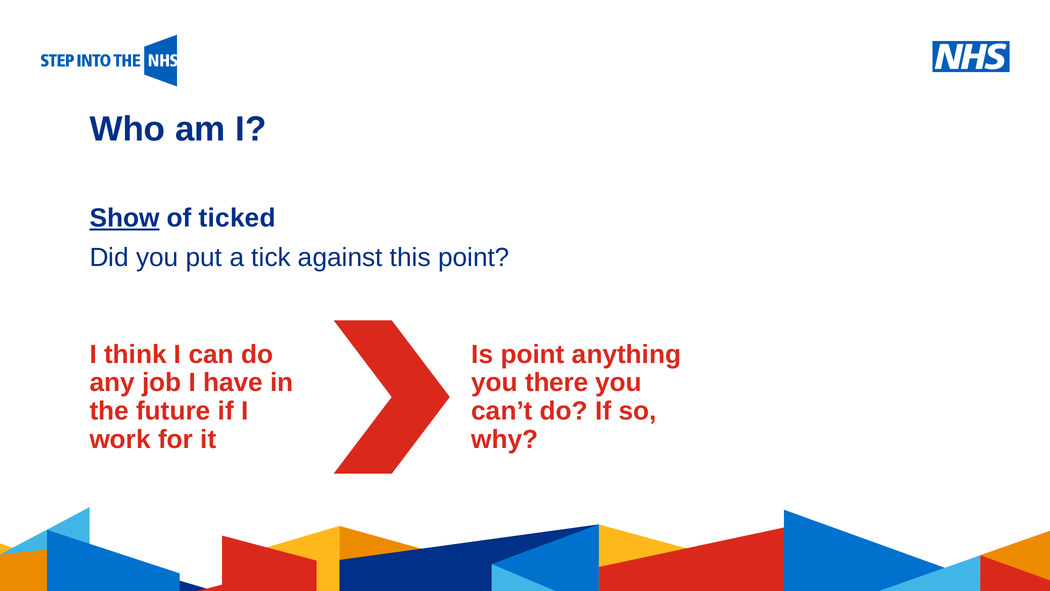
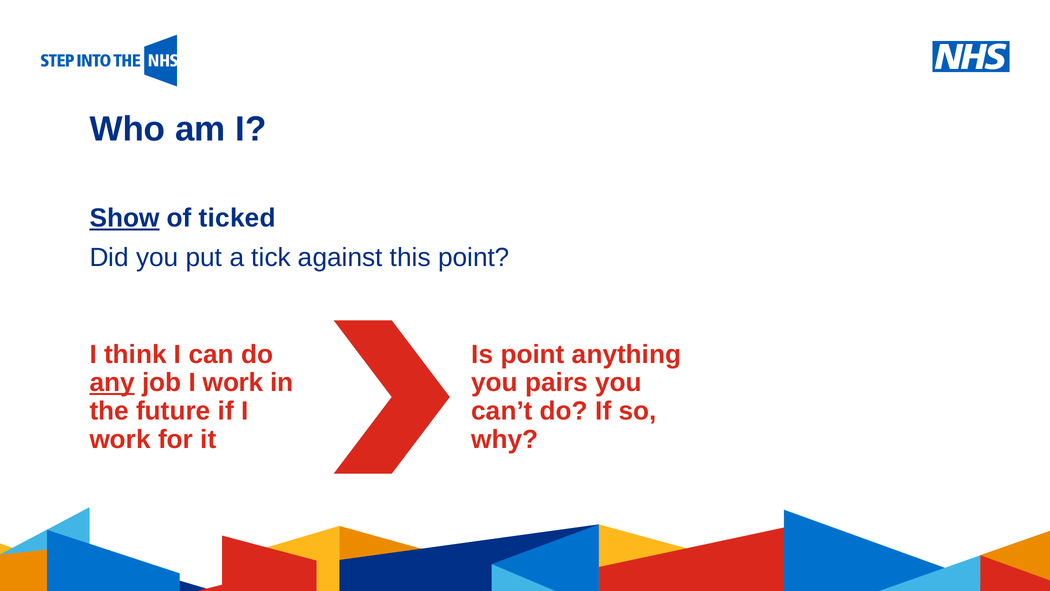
any underline: none -> present
job I have: have -> work
there: there -> pairs
